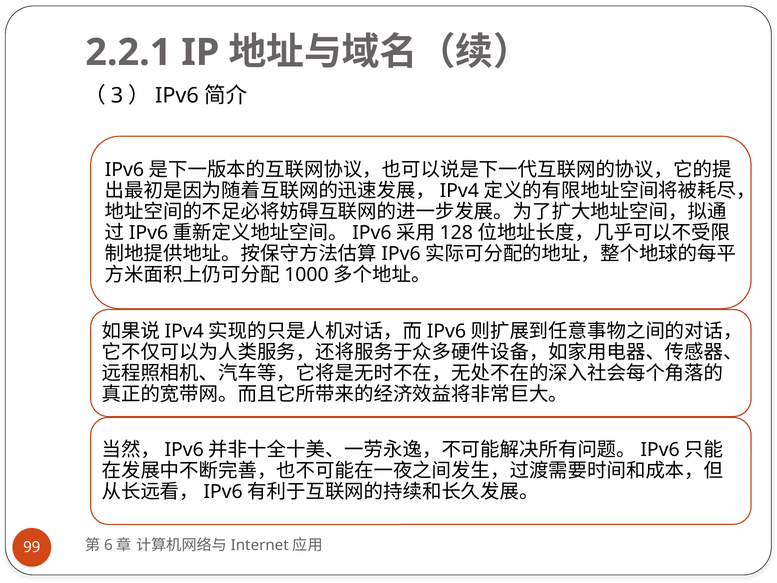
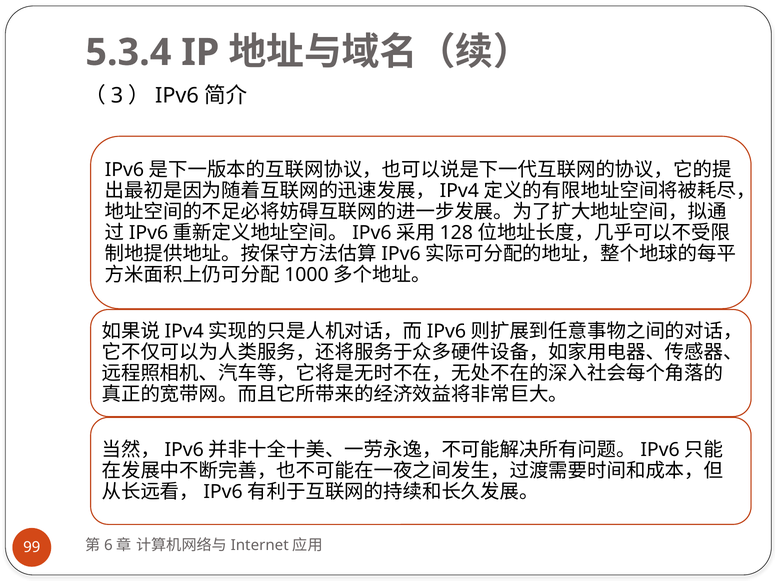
2.2.1: 2.2.1 -> 5.3.4
